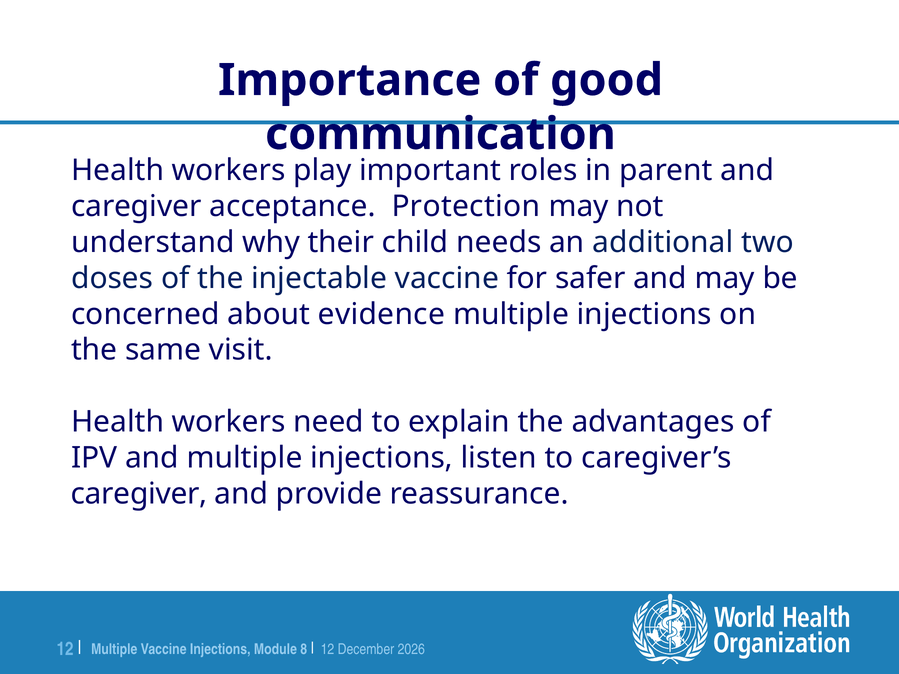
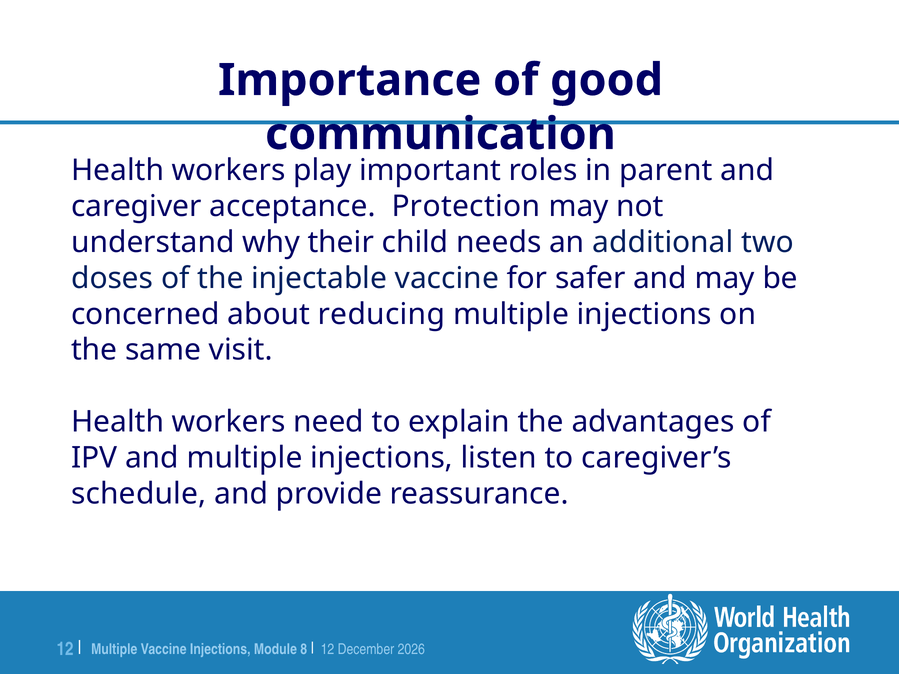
evidence: evidence -> reducing
caregiver at (139, 494): caregiver -> schedule
